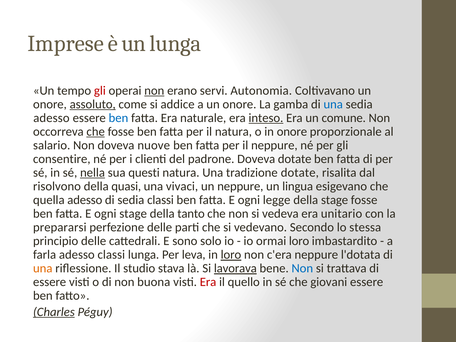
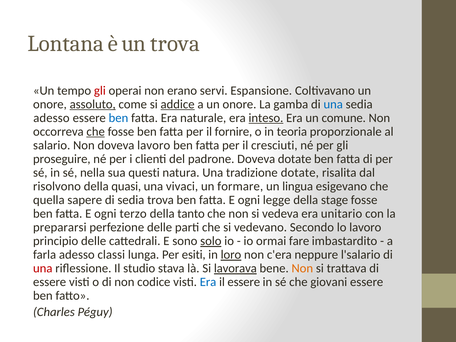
Imprese: Imprese -> Lontana
un lunga: lunga -> trova
non at (154, 91) underline: present -> none
Autonomia: Autonomia -> Espansione
addice underline: none -> present
il natura: natura -> fornire
in onore: onore -> teoria
doveva nuove: nuove -> lavoro
il neppure: neppure -> cresciuti
consentire: consentire -> proseguire
nella underline: present -> none
un neppure: neppure -> formare
quella adesso: adesso -> sapere
sedia classi: classi -> trova
ogni stage: stage -> terzo
lo stessa: stessa -> lavoro
solo underline: none -> present
ormai loro: loro -> fare
leva: leva -> esiti
l'dotata: l'dotata -> l'salario
una at (43, 268) colour: orange -> red
Non at (302, 268) colour: blue -> orange
buona: buona -> codice
Era at (208, 282) colour: red -> blue
il quello: quello -> essere
Charles underline: present -> none
